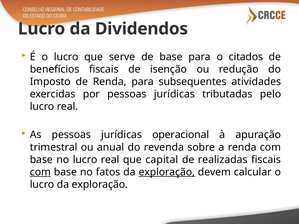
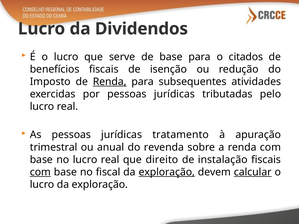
Renda at (110, 82) underline: none -> present
operacional: operacional -> tratamento
capital: capital -> direito
realizadas: realizadas -> instalação
fatos: fatos -> fiscal
calcular underline: none -> present
